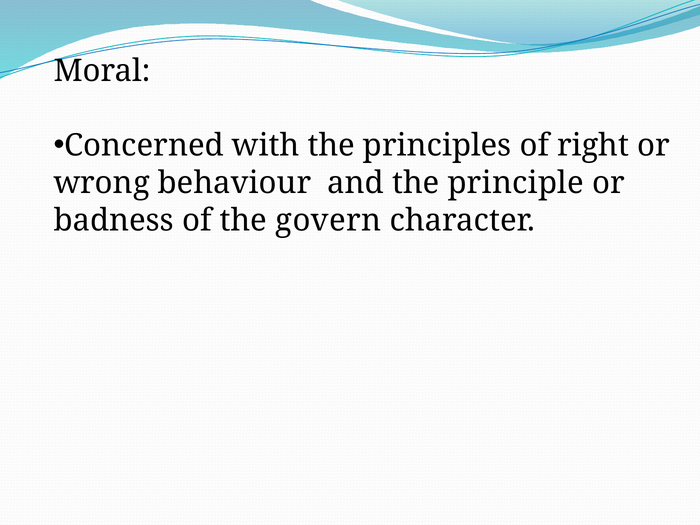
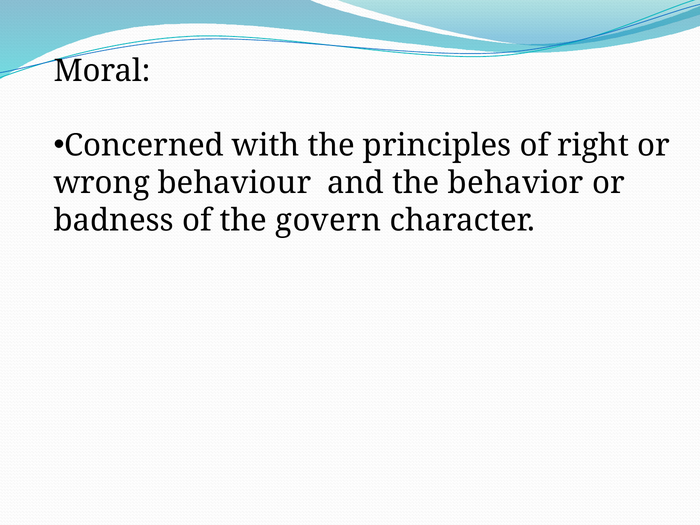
principle: principle -> behavior
